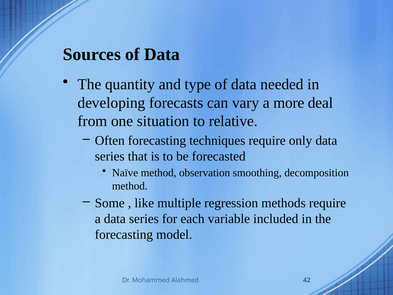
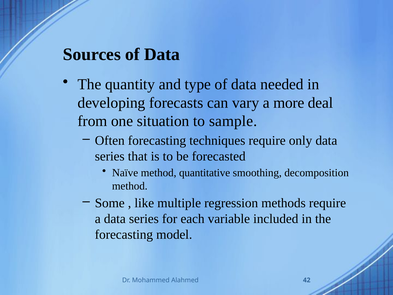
relative: relative -> sample
observation: observation -> quantitative
